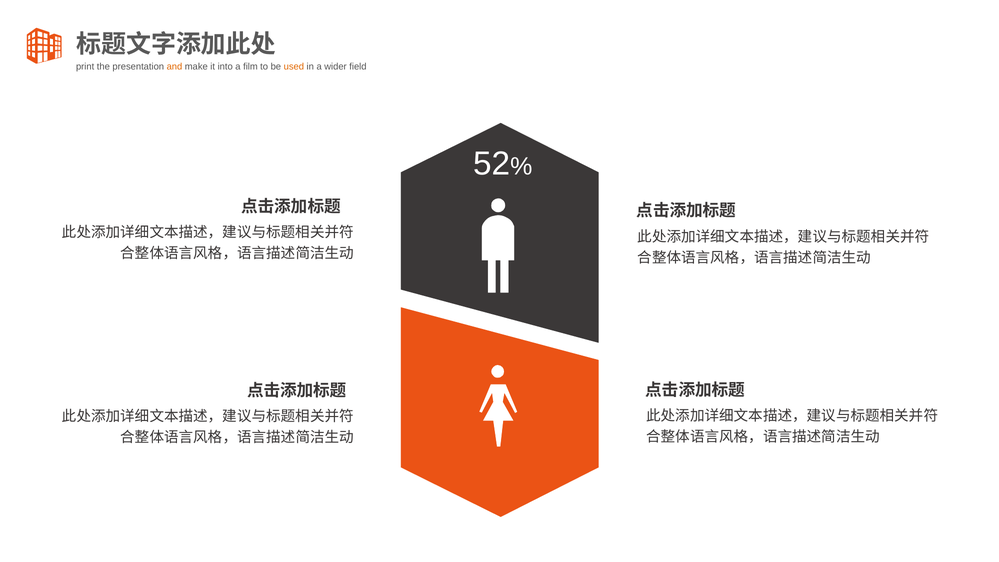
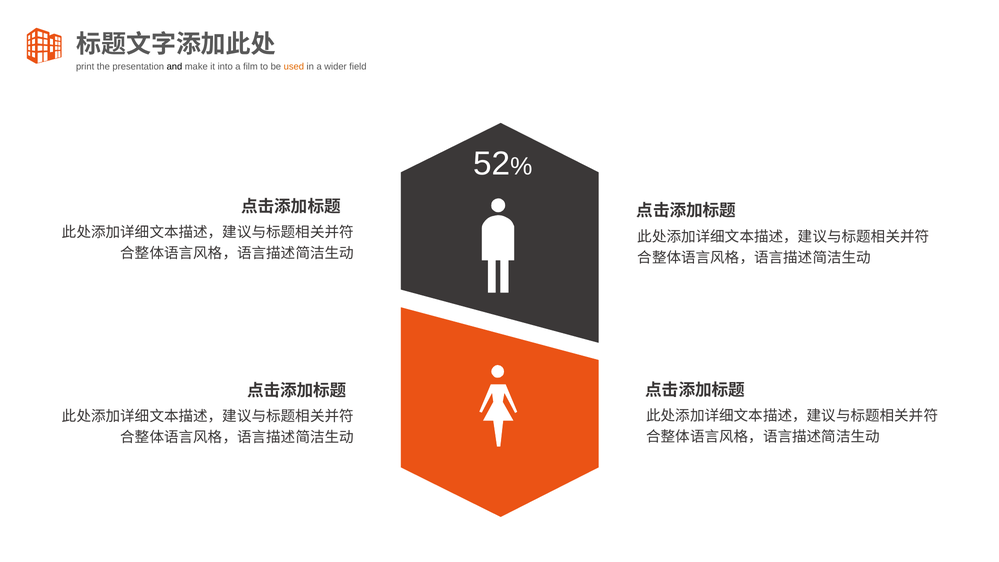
and colour: orange -> black
